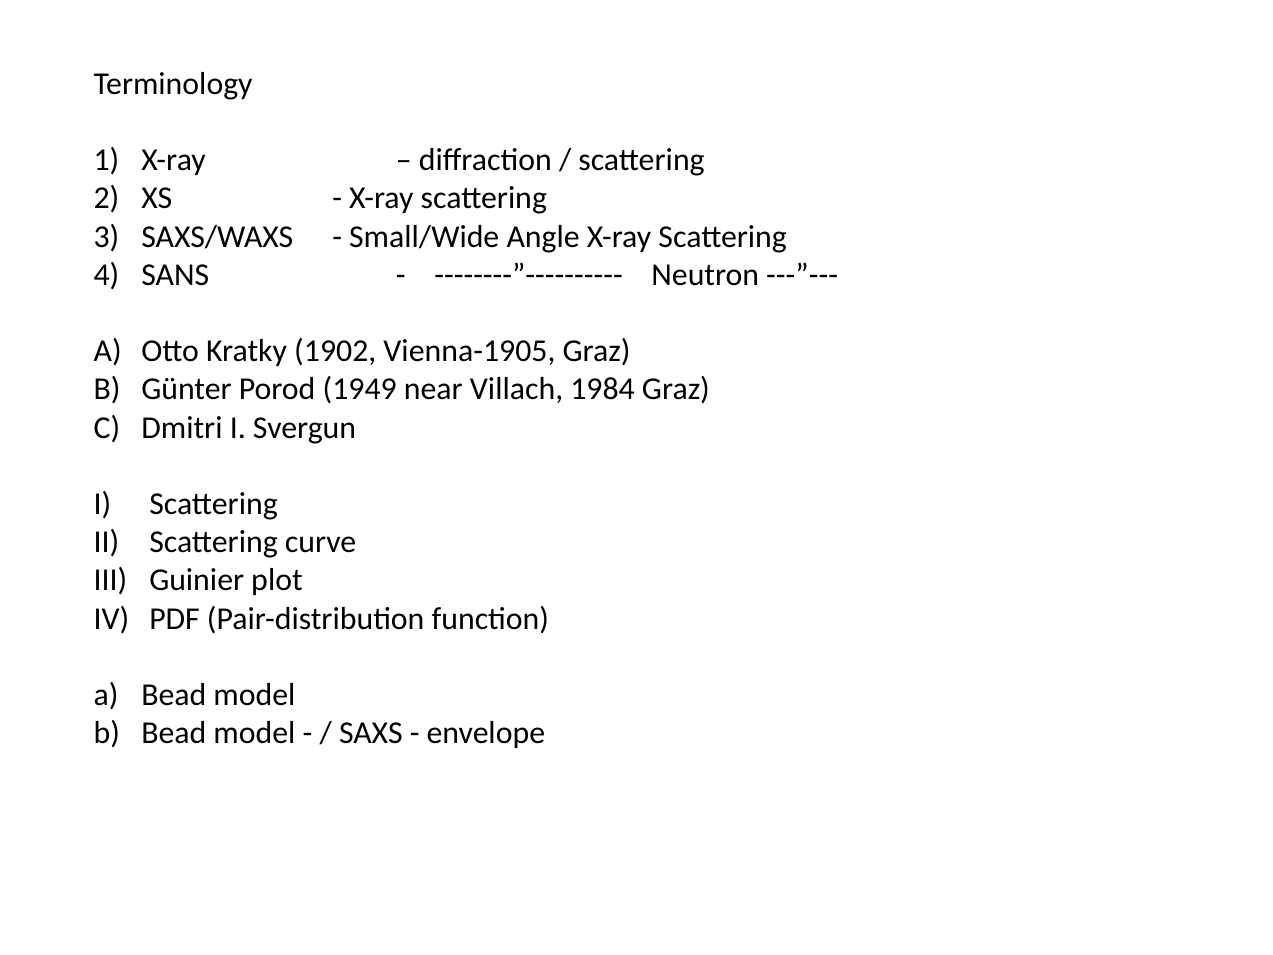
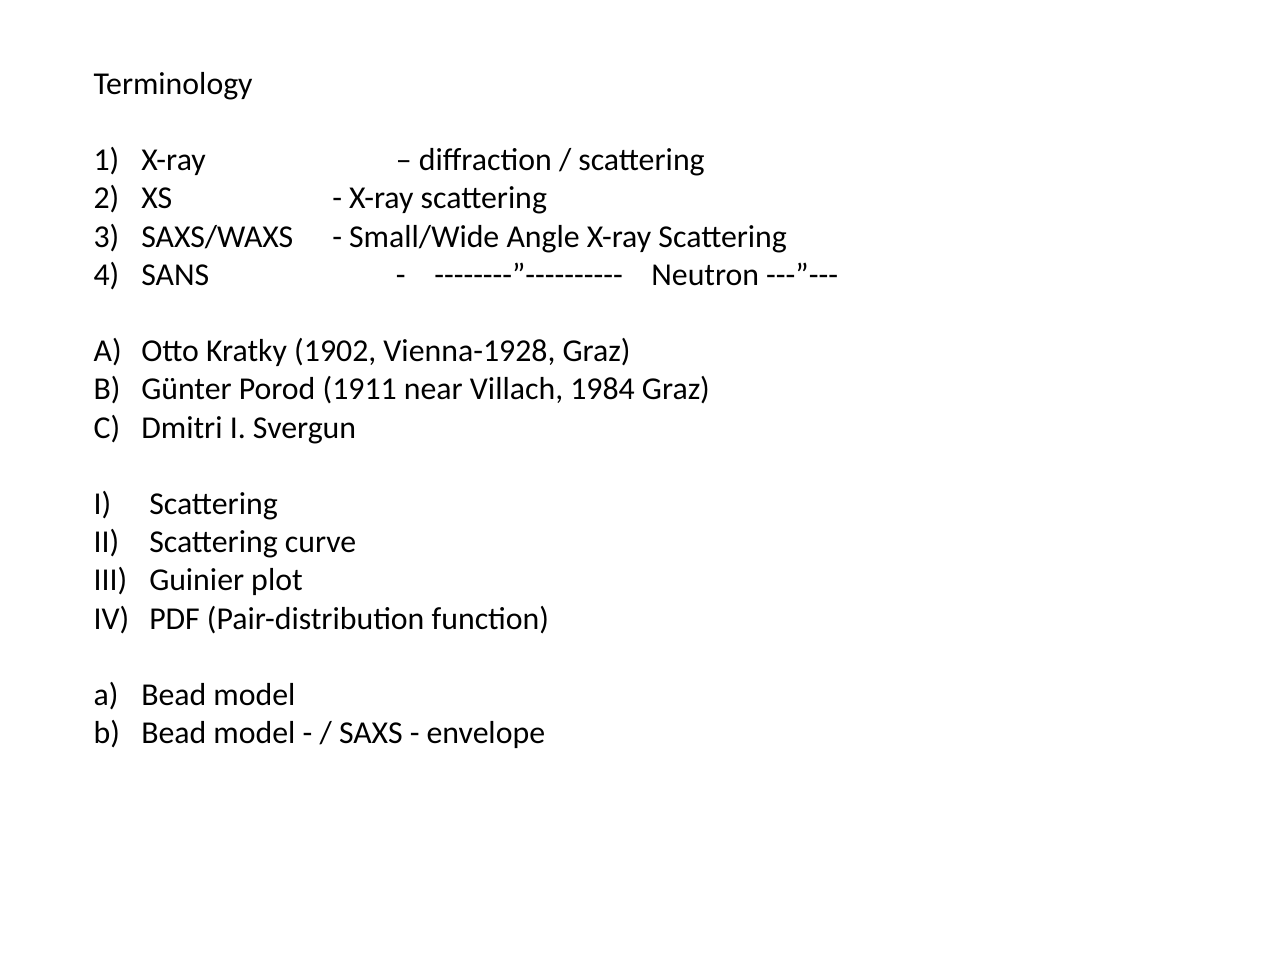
Vienna-1905: Vienna-1905 -> Vienna-1928
1949: 1949 -> 1911
